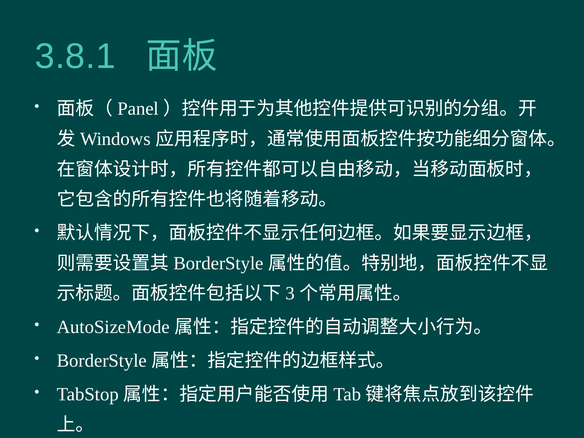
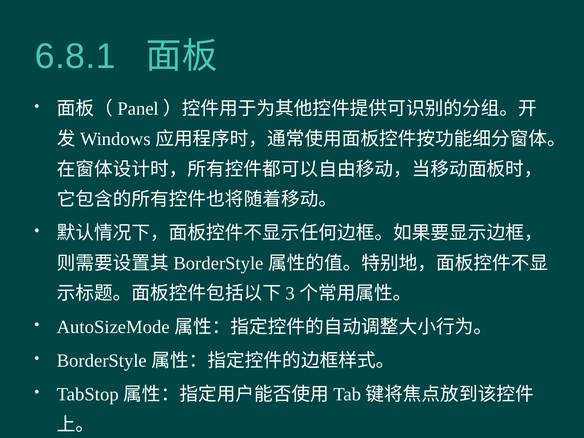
3.8.1: 3.8.1 -> 6.8.1
